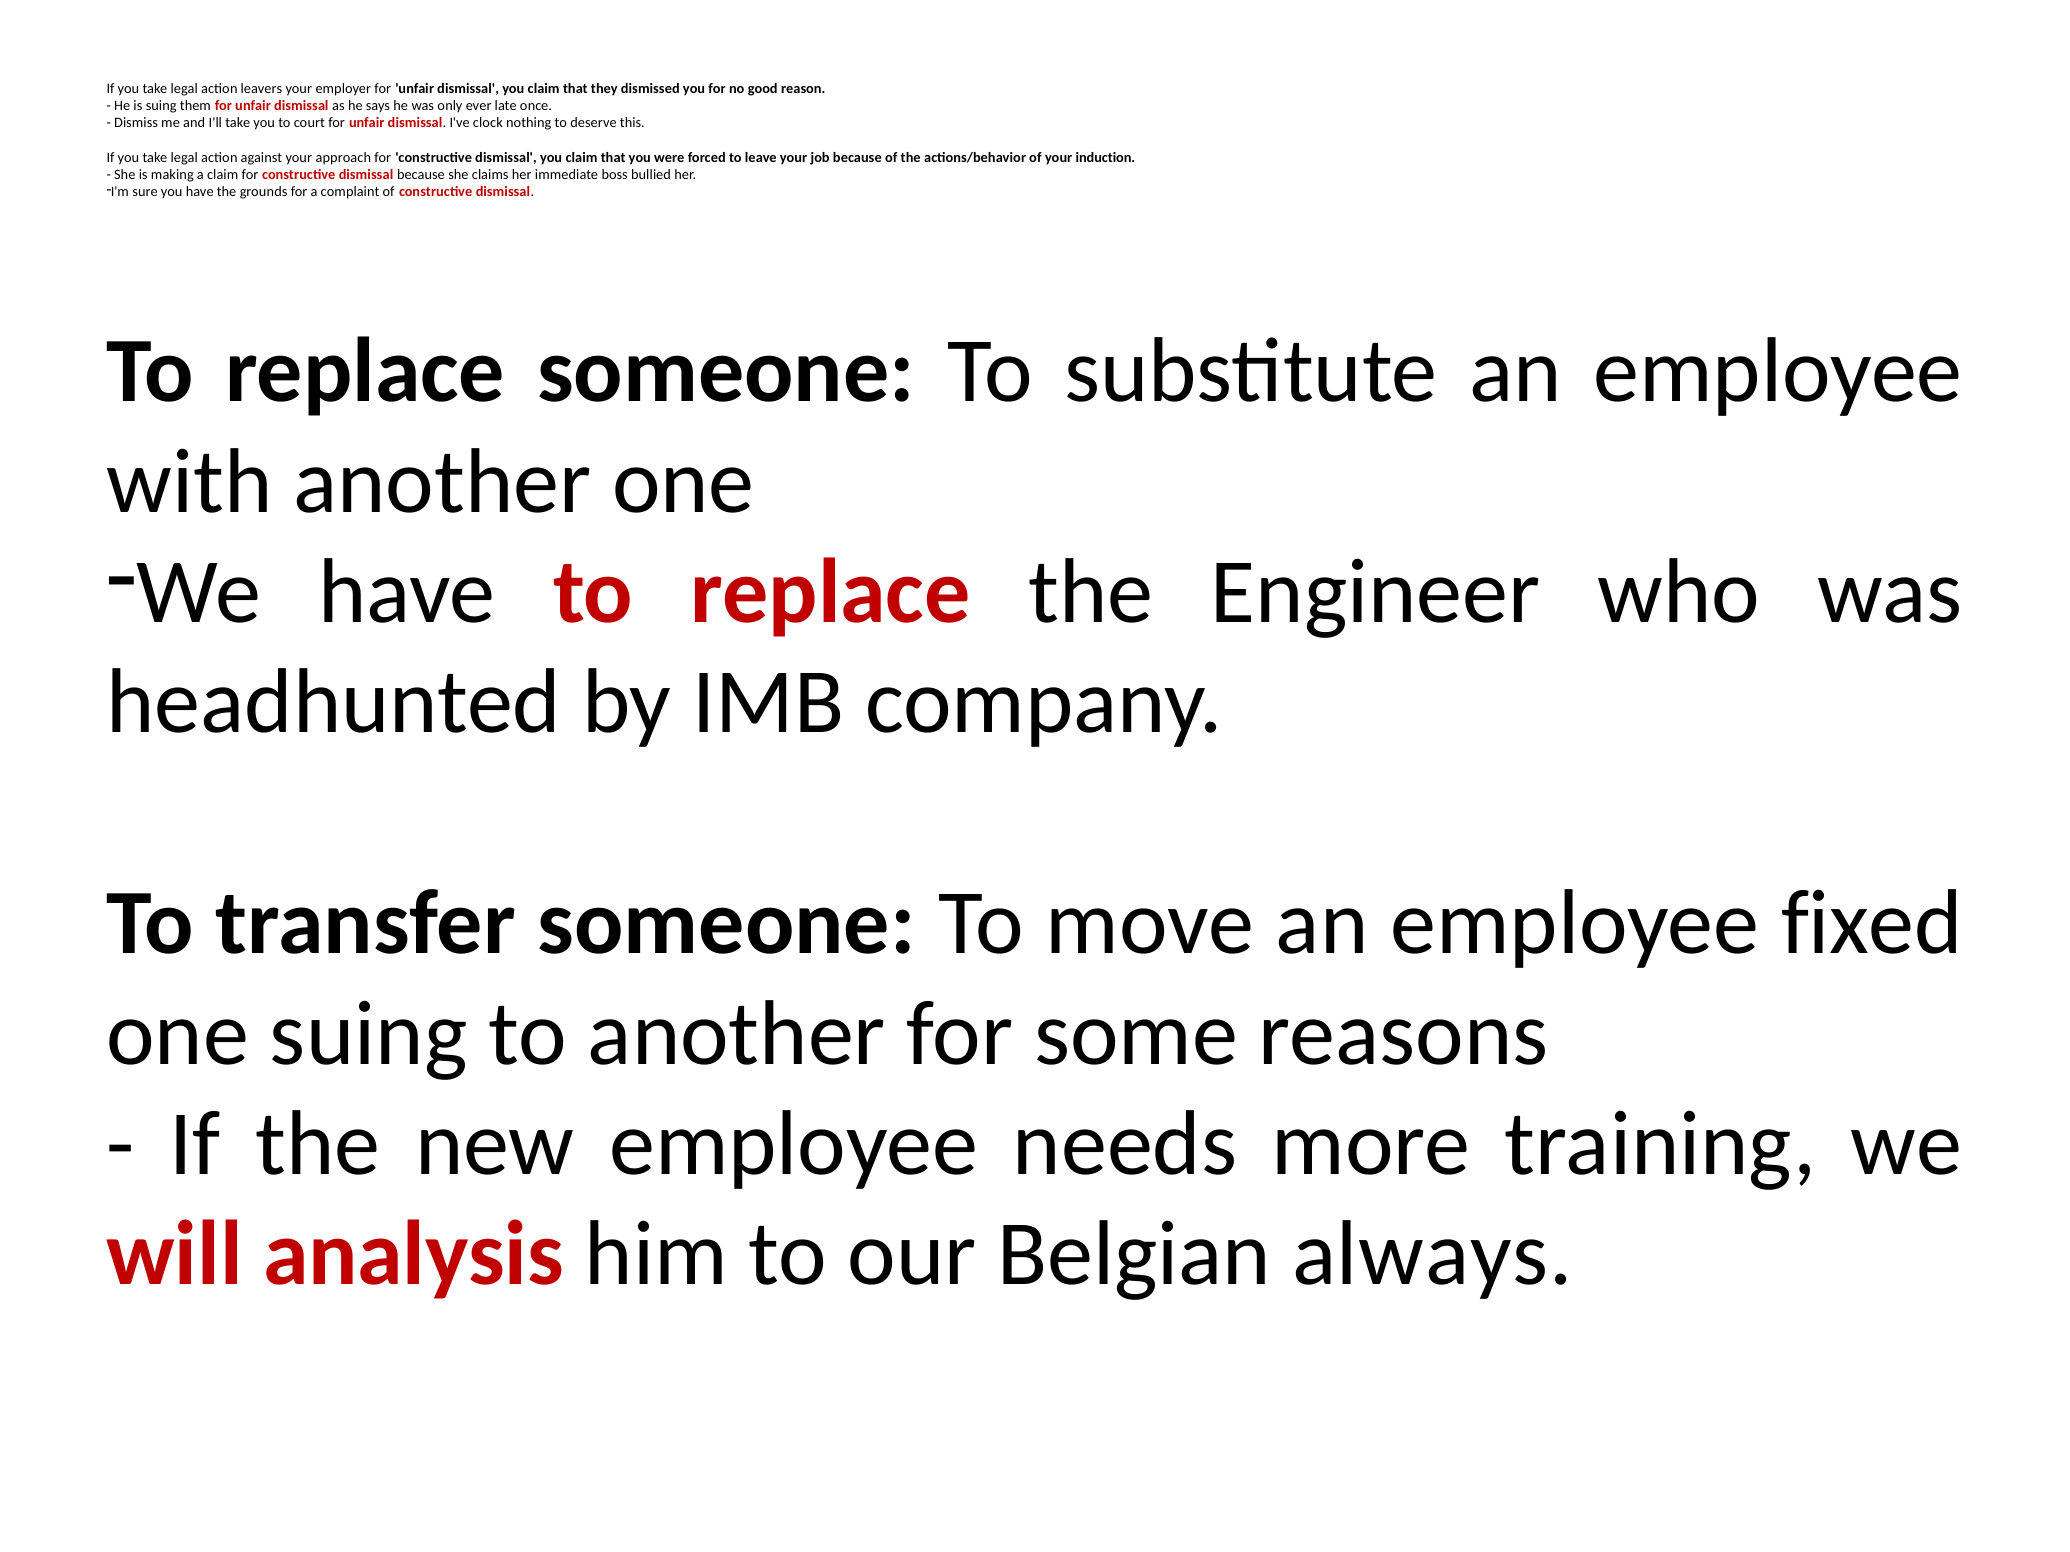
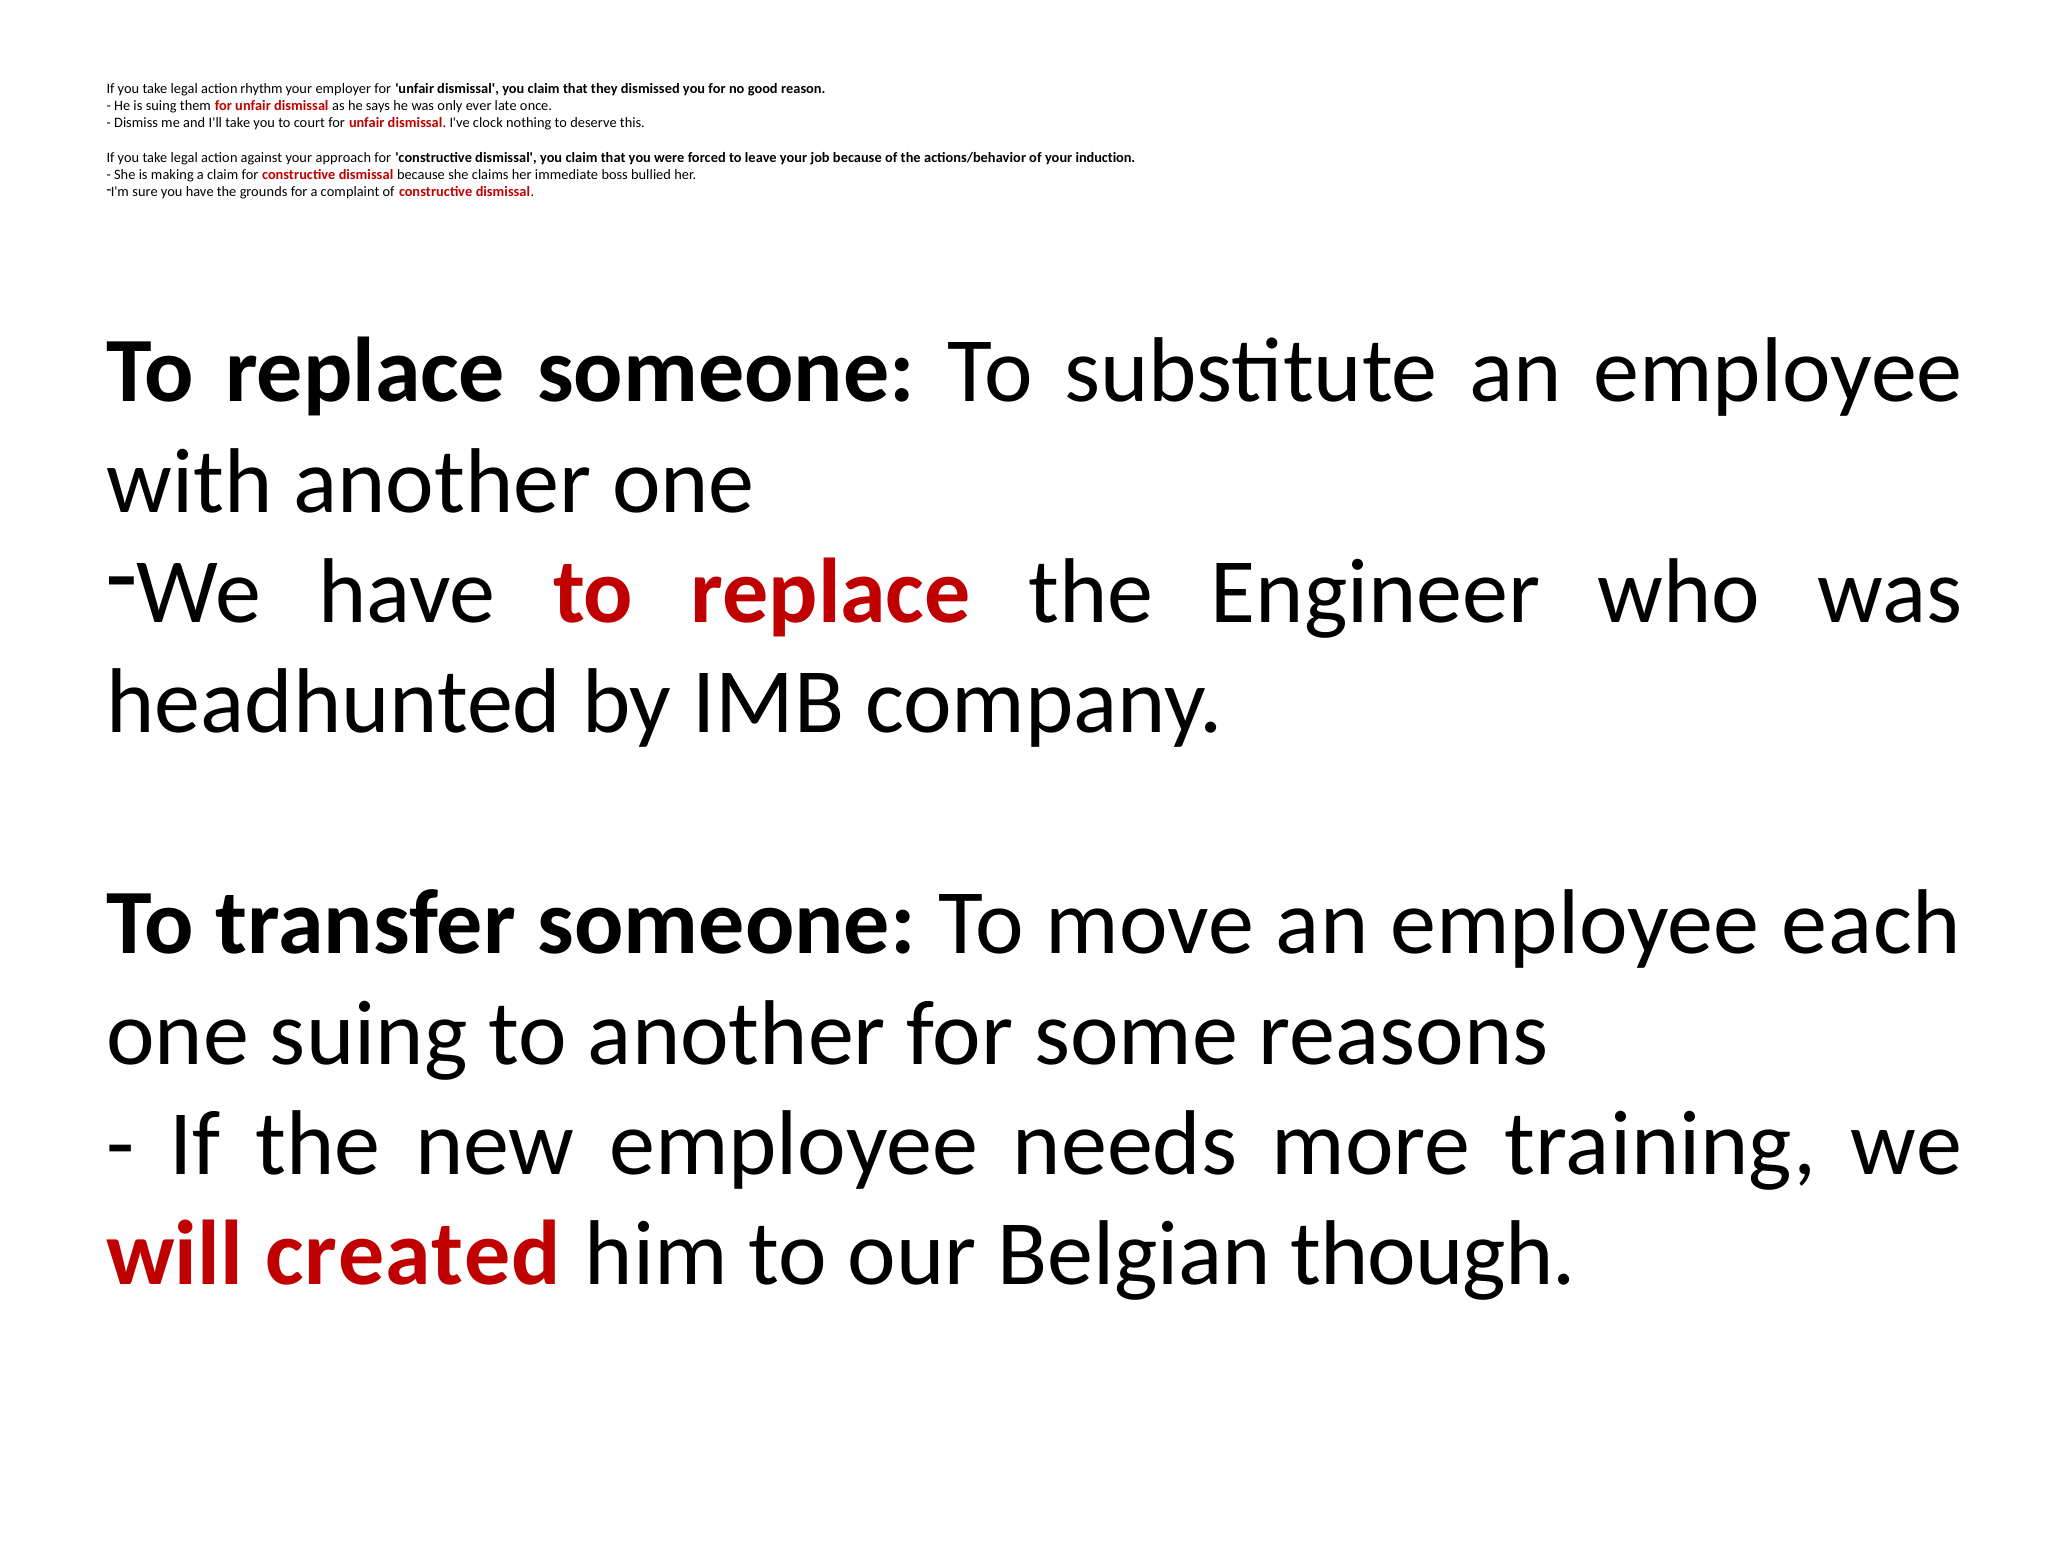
leavers: leavers -> rhythm
fixed: fixed -> each
analysis: analysis -> created
always: always -> though
